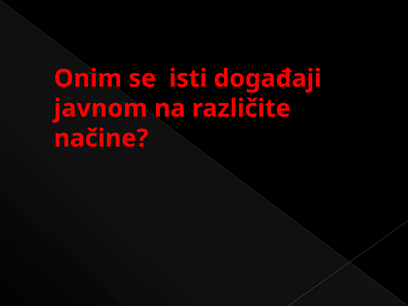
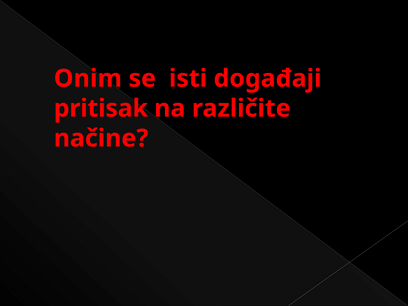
javnom: javnom -> pritisak
